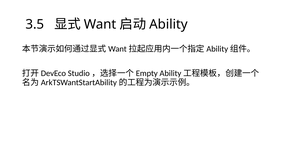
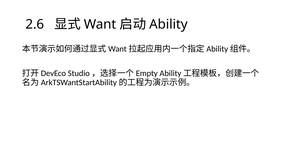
3.5: 3.5 -> 2.6
